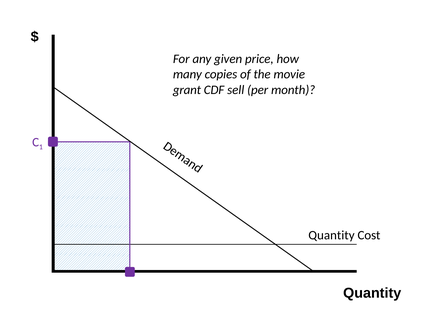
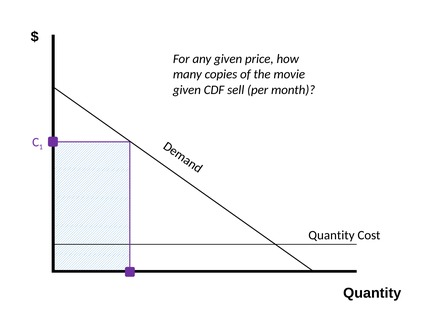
grant at (187, 90): grant -> given
